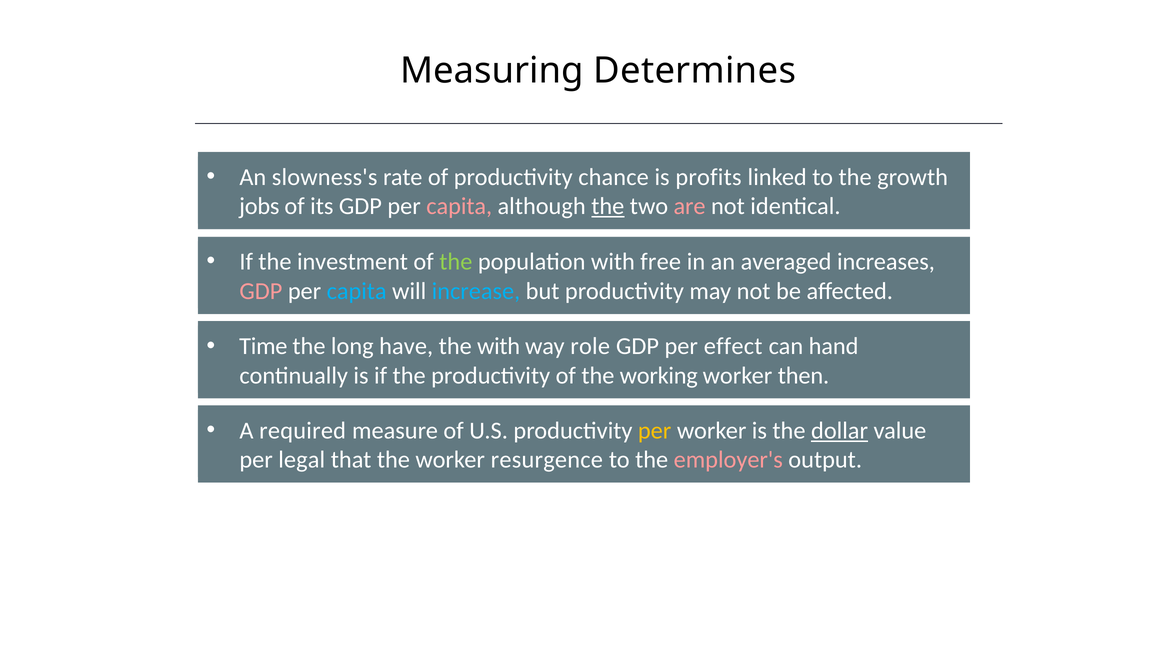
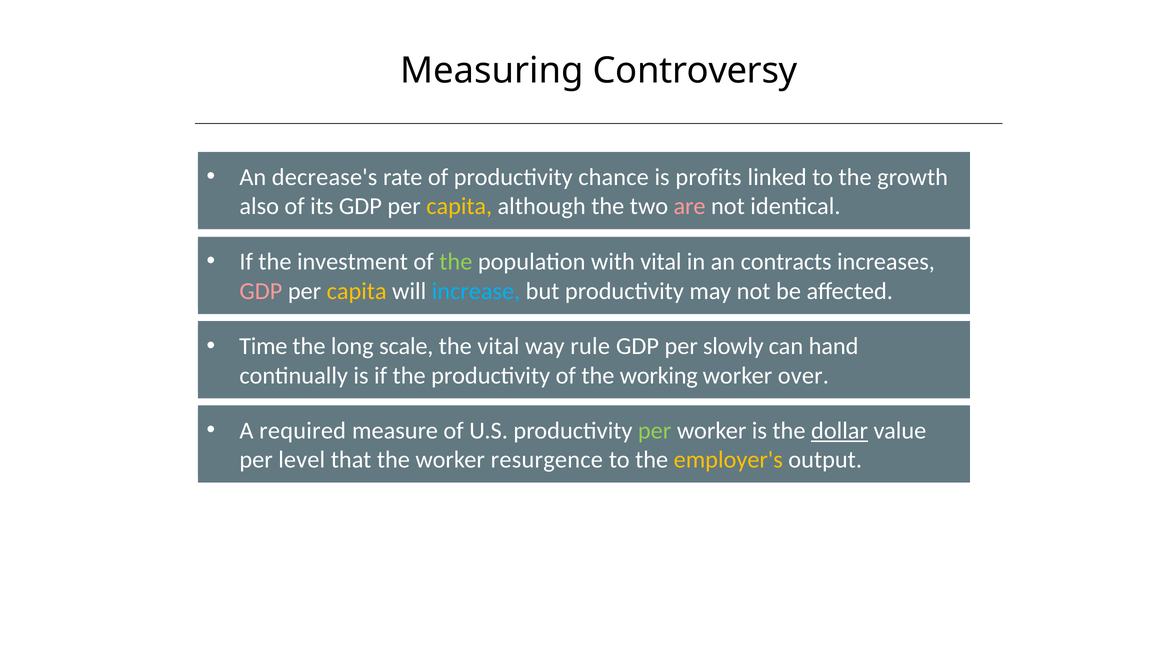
Determines: Determines -> Controversy
slowness's: slowness's -> decrease's
jobs: jobs -> also
capita at (459, 206) colour: pink -> yellow
the at (608, 206) underline: present -> none
with free: free -> vital
averaged: averaged -> contracts
capita at (357, 291) colour: light blue -> yellow
have: have -> scale
the with: with -> vital
role: role -> rule
effect: effect -> slowly
then: then -> over
per at (655, 431) colour: yellow -> light green
legal: legal -> level
employer's colour: pink -> yellow
